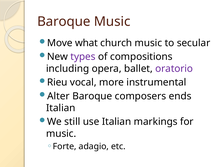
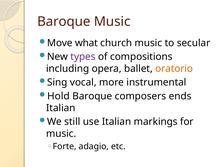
oratorio colour: purple -> orange
Rieu: Rieu -> Sing
Alter: Alter -> Hold
